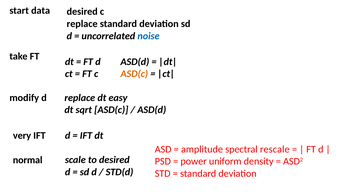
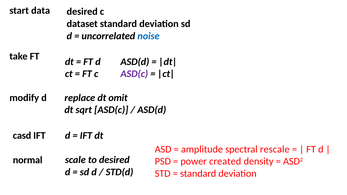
replace at (82, 24): replace -> dataset
ASD(c at (134, 74) colour: orange -> purple
easy: easy -> omit
very: very -> casd
uniform: uniform -> created
